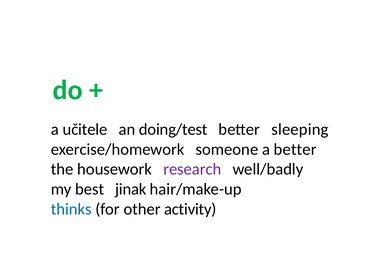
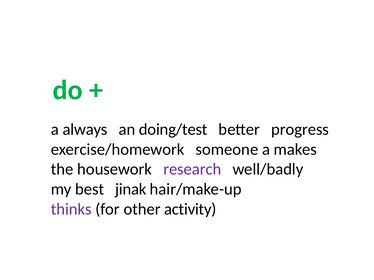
učitele: učitele -> always
sleeping: sleeping -> progress
a better: better -> makes
thinks colour: blue -> purple
